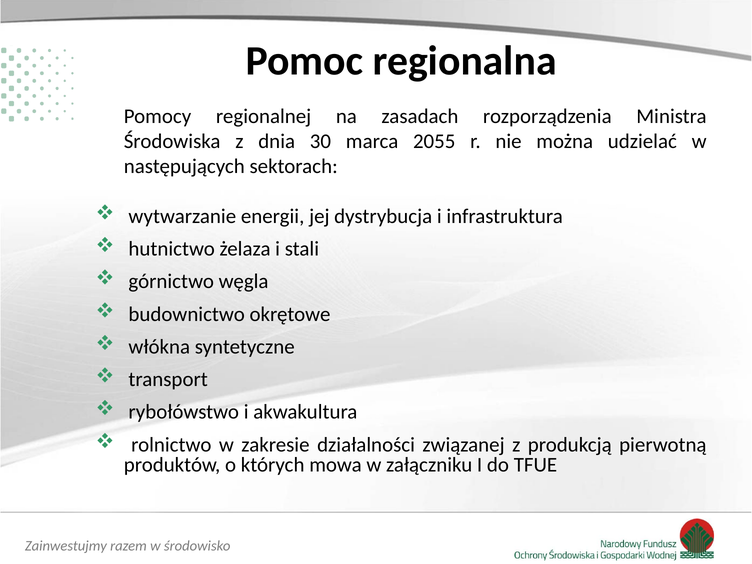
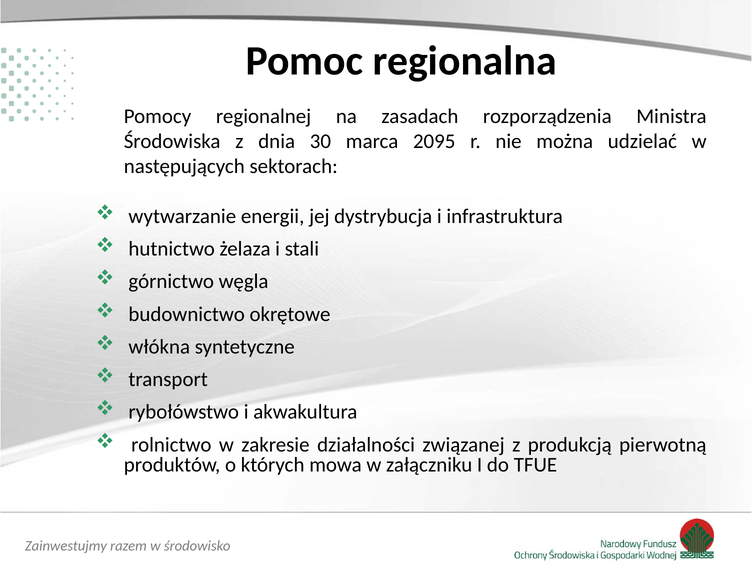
2055: 2055 -> 2095
